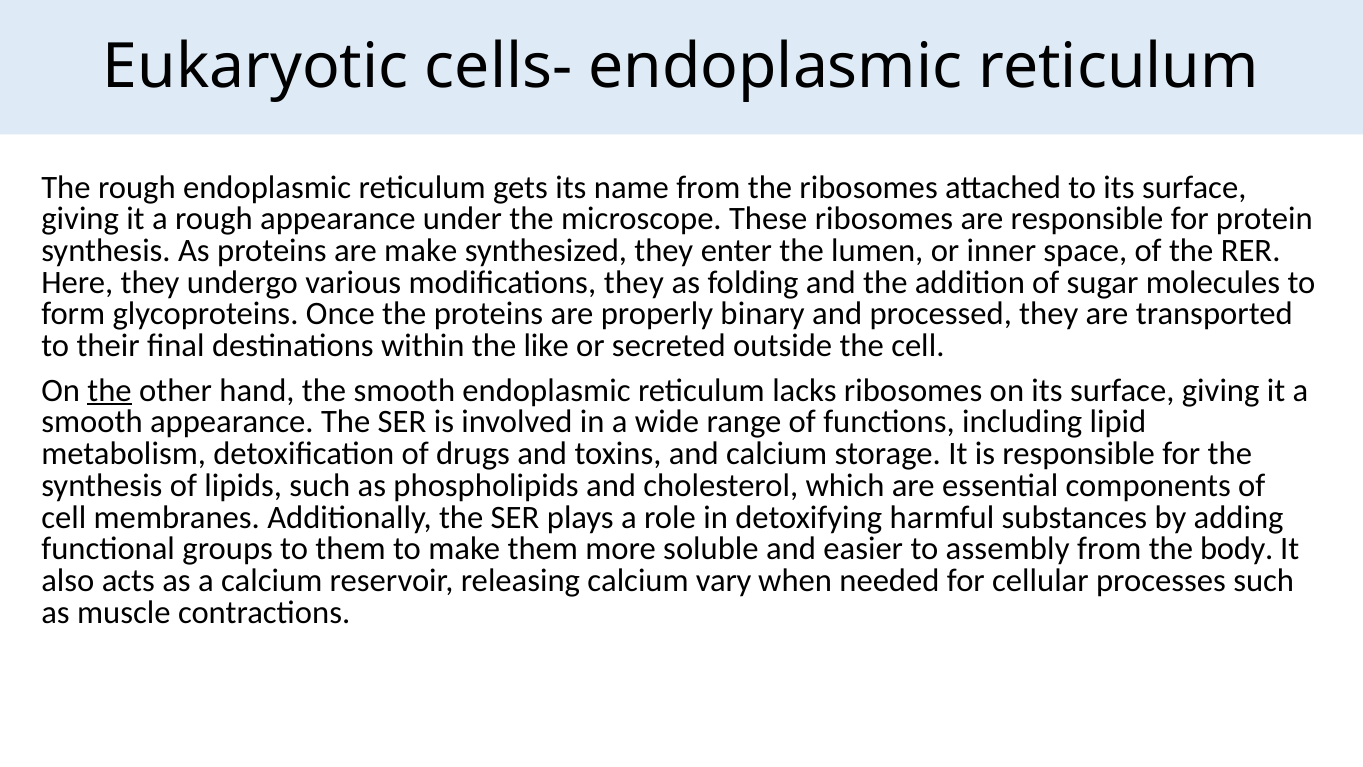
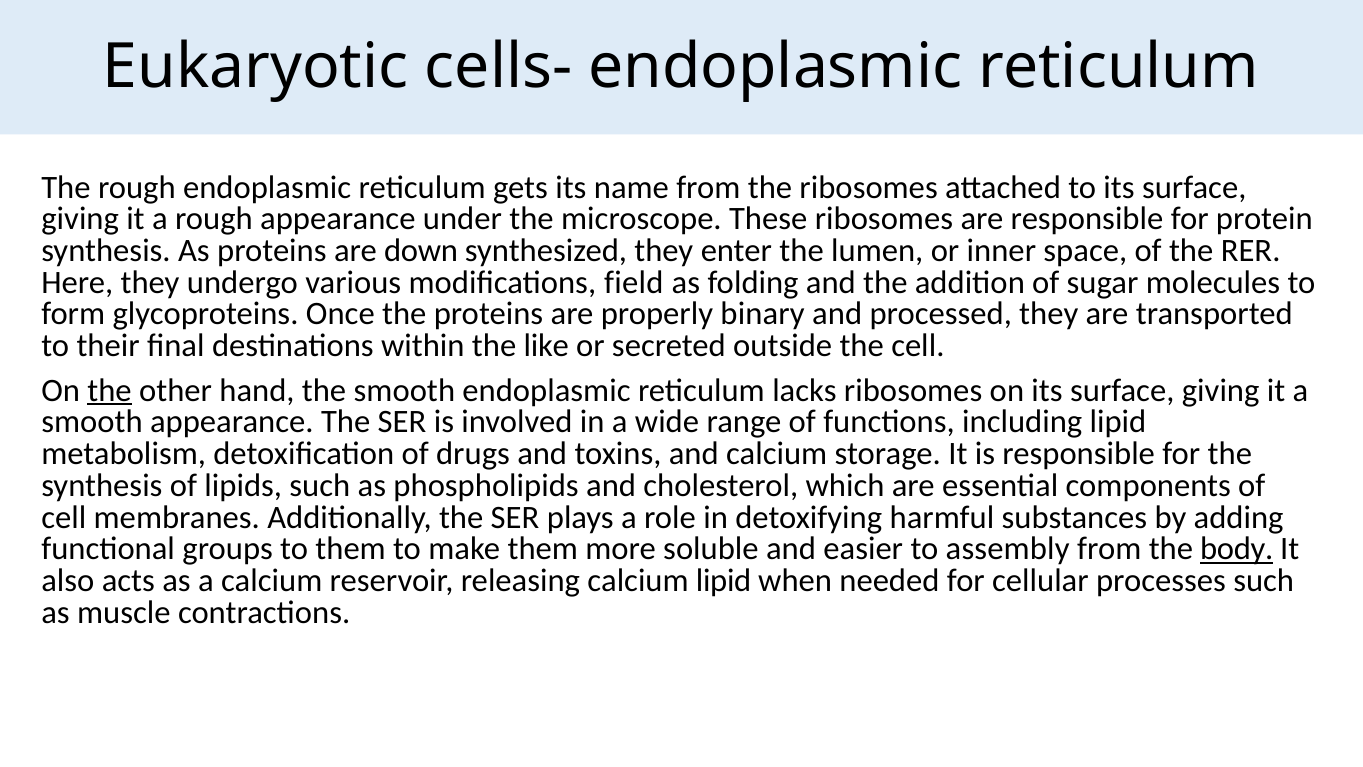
are make: make -> down
modifications they: they -> field
body underline: none -> present
calcium vary: vary -> lipid
